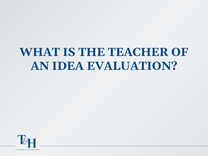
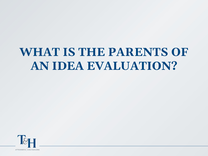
TEACHER: TEACHER -> PARENTS
